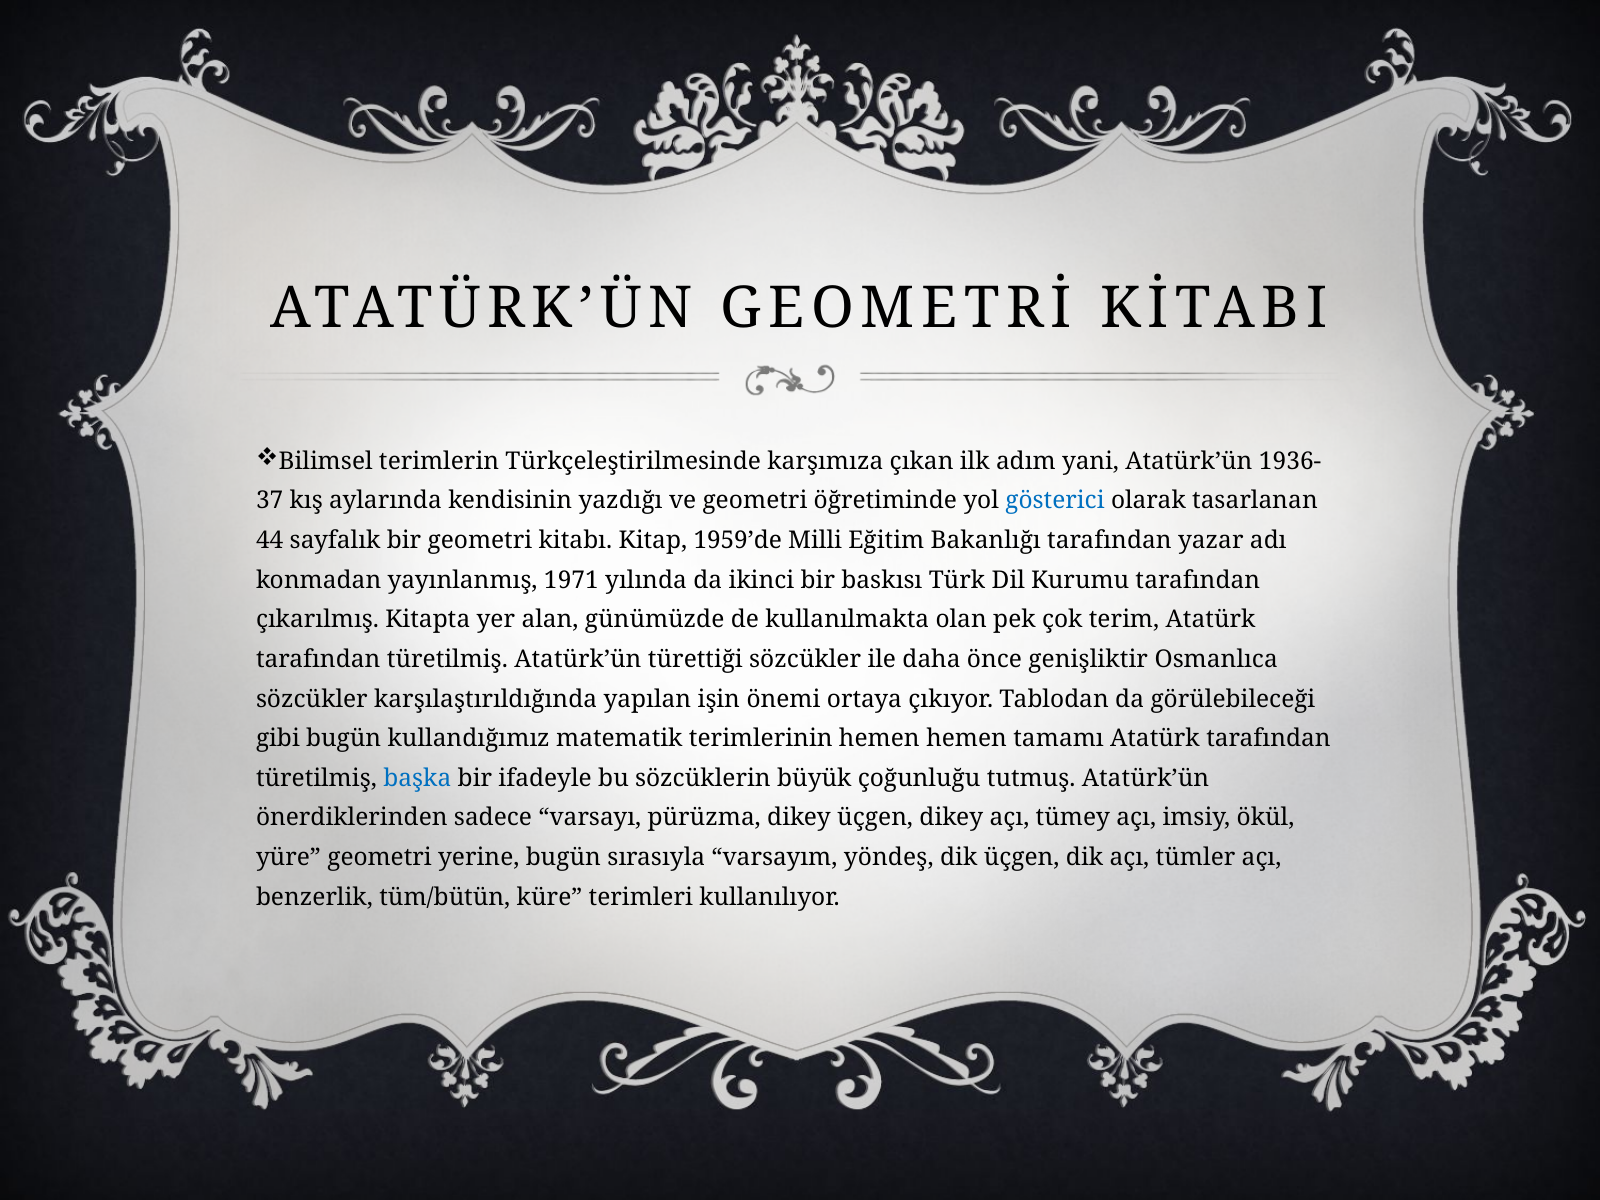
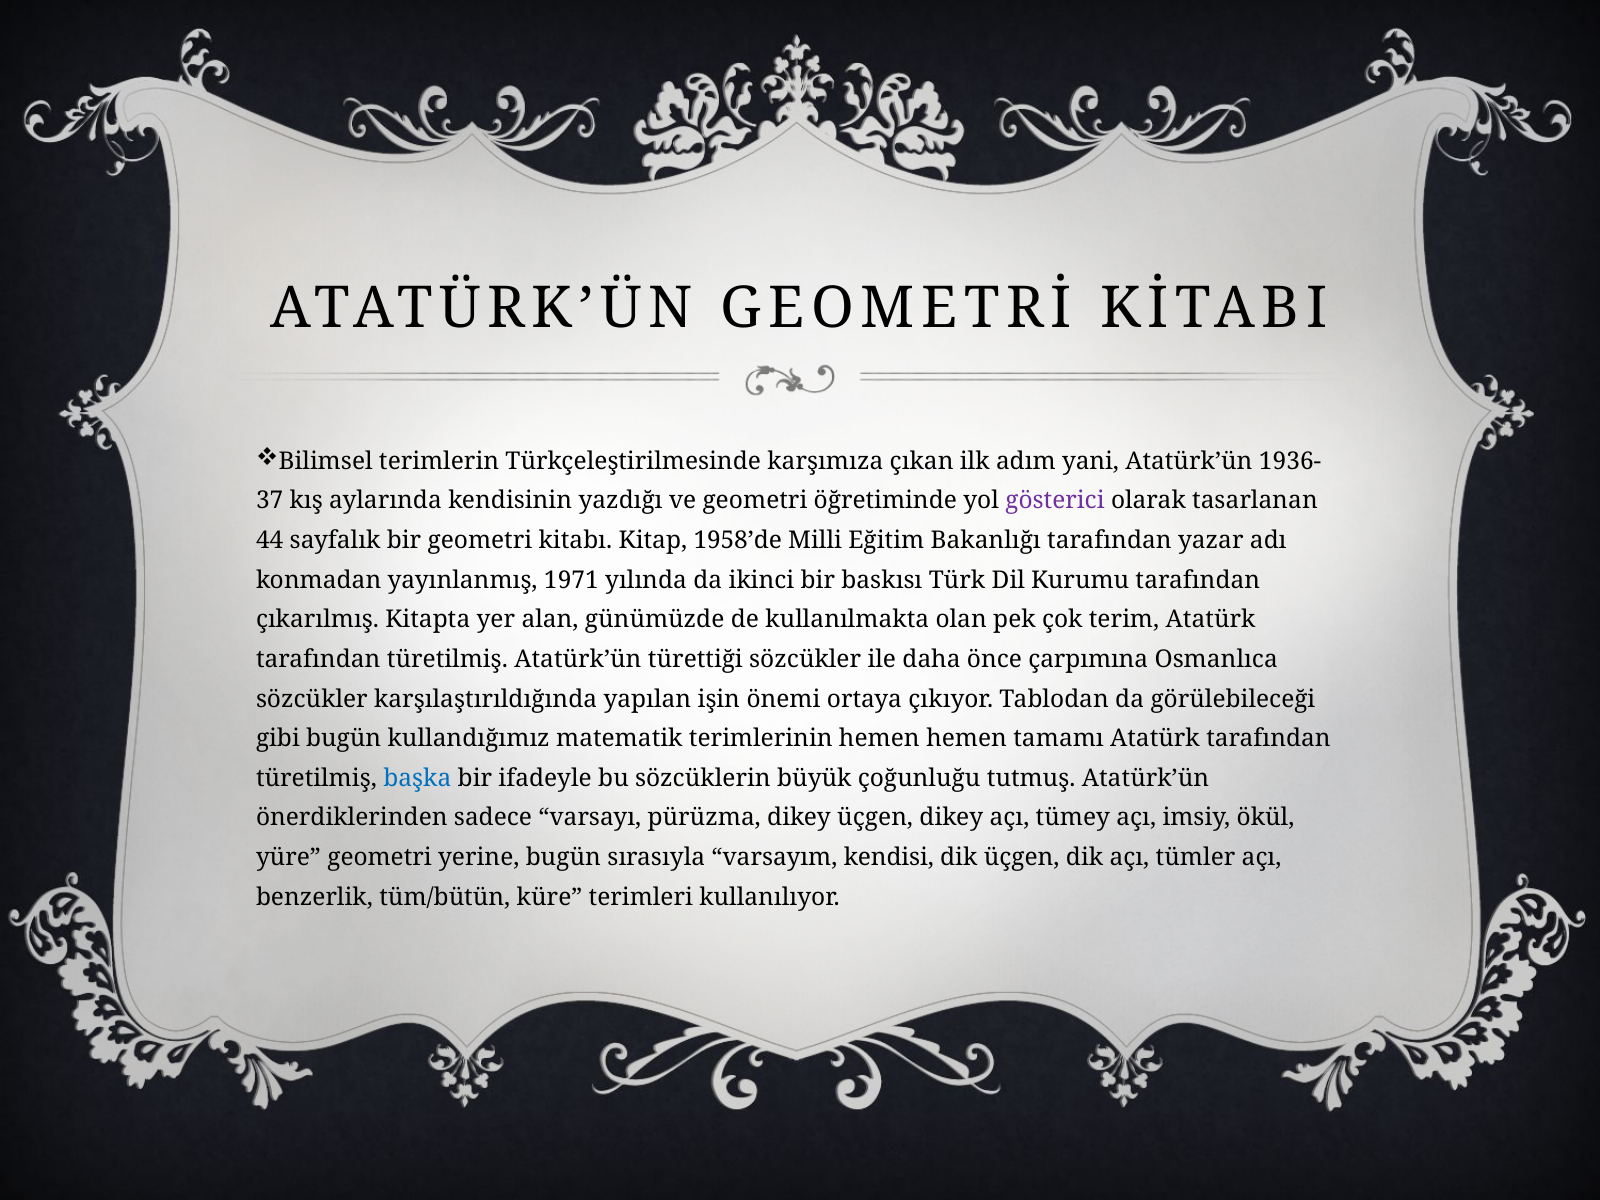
gösterici colour: blue -> purple
1959’de: 1959’de -> 1958’de
genişliktir: genişliktir -> çarpımına
yöndeş: yöndeş -> kendisi
